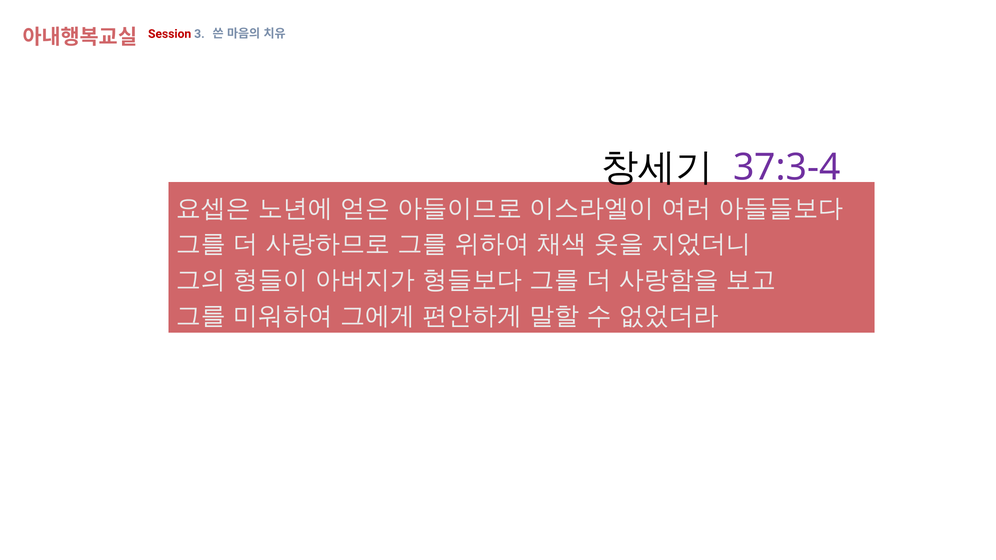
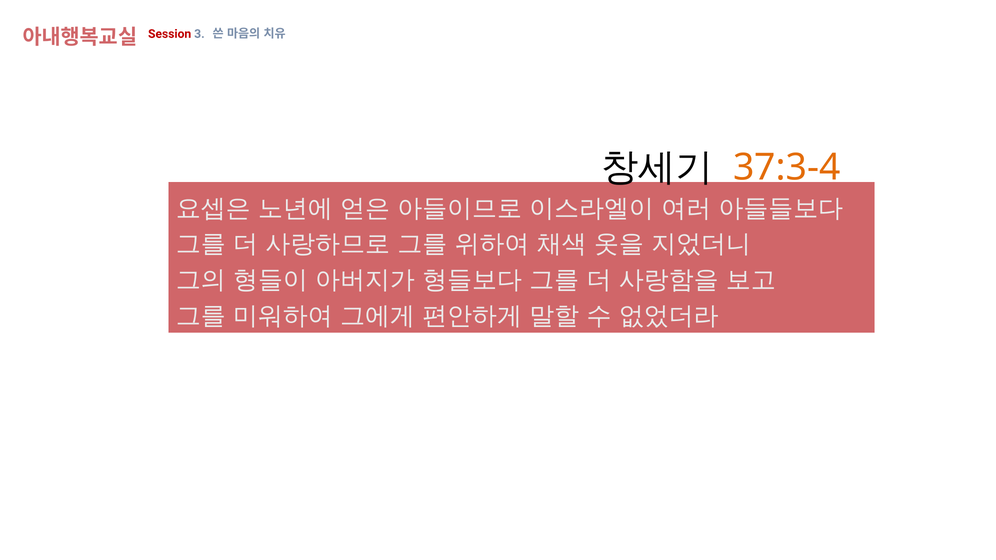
37:3-4 colour: purple -> orange
